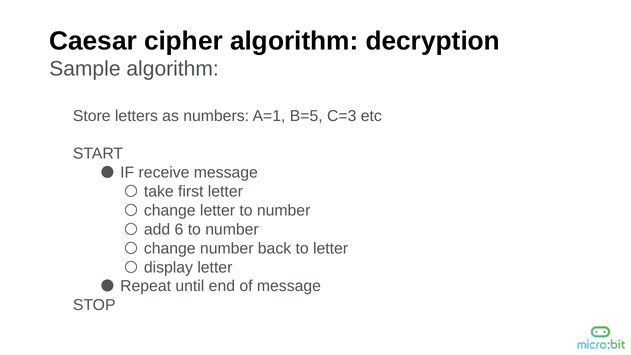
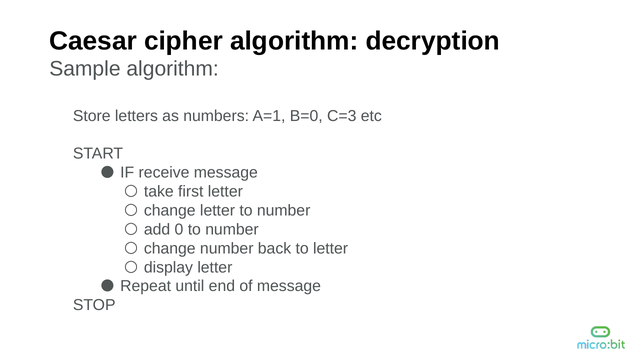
B=5: B=5 -> B=0
6: 6 -> 0
